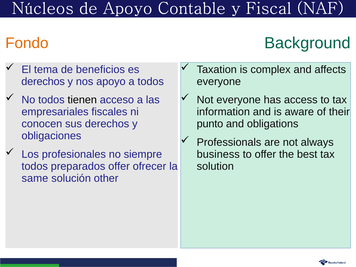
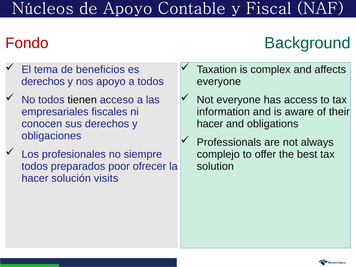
Fondo colour: orange -> red
punto at (210, 124): punto -> hacer
business: business -> complejo
preparados offer: offer -> poor
same at (35, 178): same -> hacer
other: other -> visits
